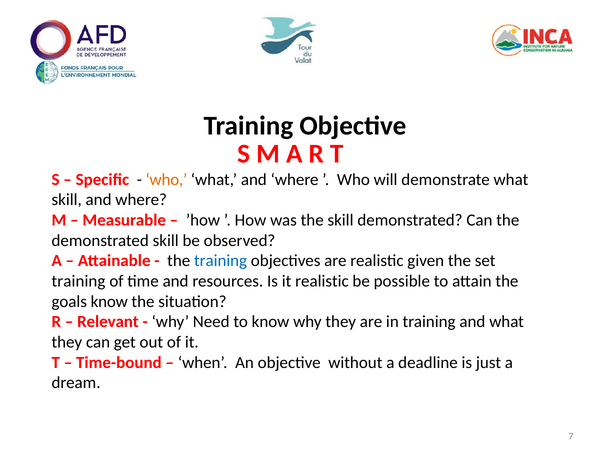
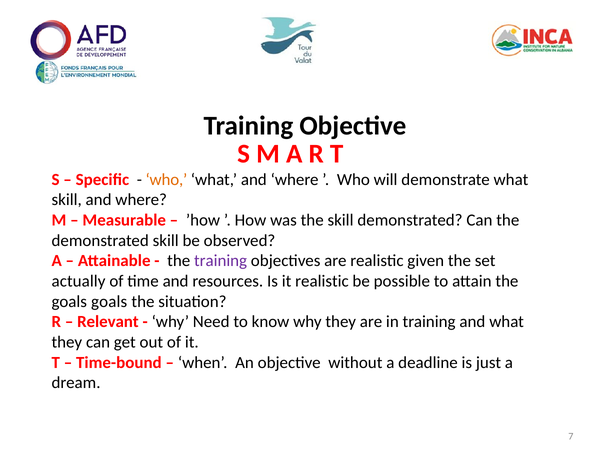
training at (221, 261) colour: blue -> purple
training at (79, 281): training -> actually
goals know: know -> goals
